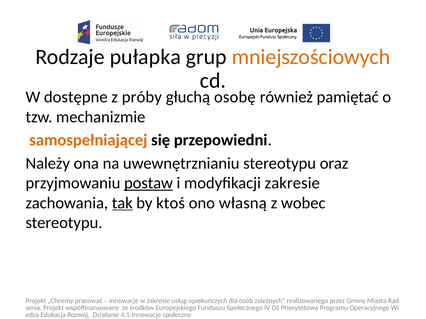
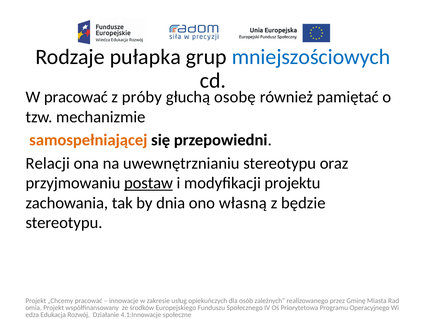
mniejszościowych colour: orange -> blue
W dostępne: dostępne -> pracować
Należy: Należy -> Relacji
modyfikacji zakresie: zakresie -> projektu
tak underline: present -> none
ktoś: ktoś -> dnia
wobec: wobec -> będzie
